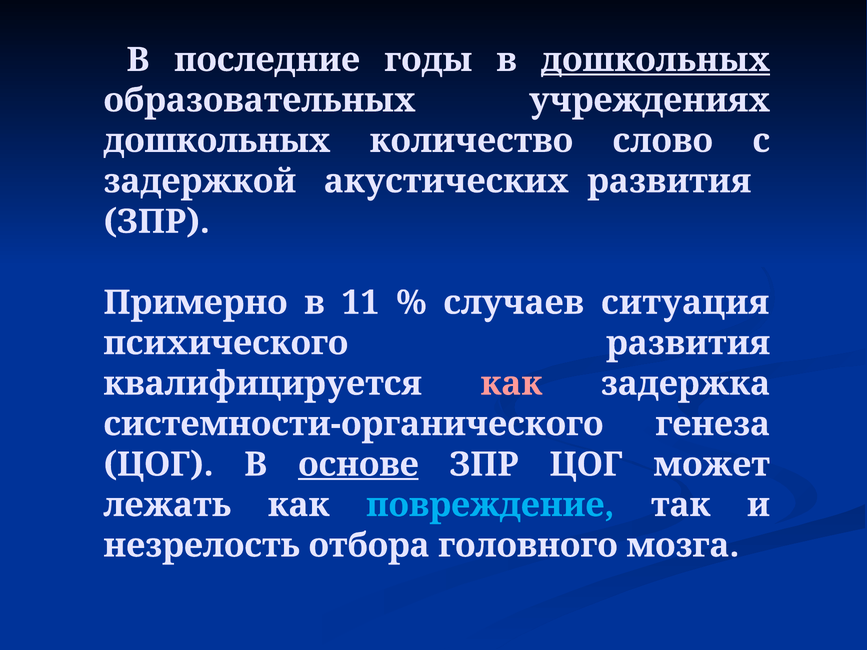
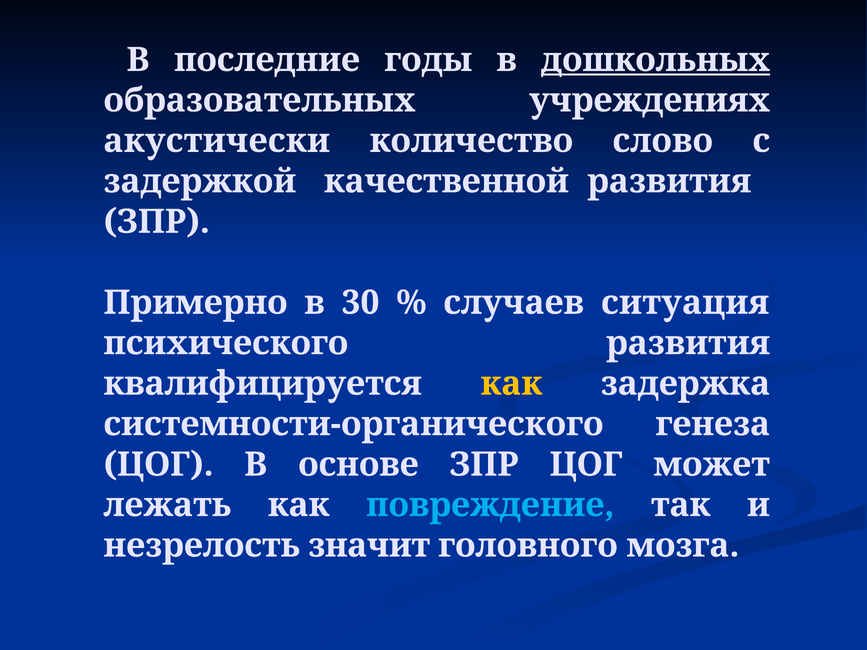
дошкольных at (217, 141): дошкольных -> акустически
акустических: акустических -> качественной
11: 11 -> 30
как at (511, 384) colour: pink -> yellow
основе underline: present -> none
отбора: отбора -> значит
